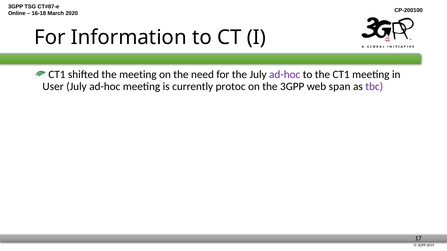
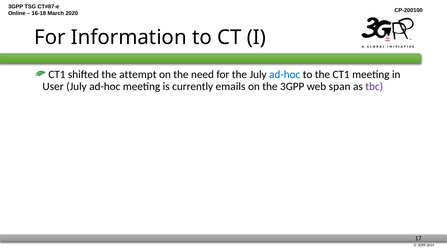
the meeting: meeting -> attempt
ad-hoc at (285, 75) colour: purple -> blue
protoc: protoc -> emails
